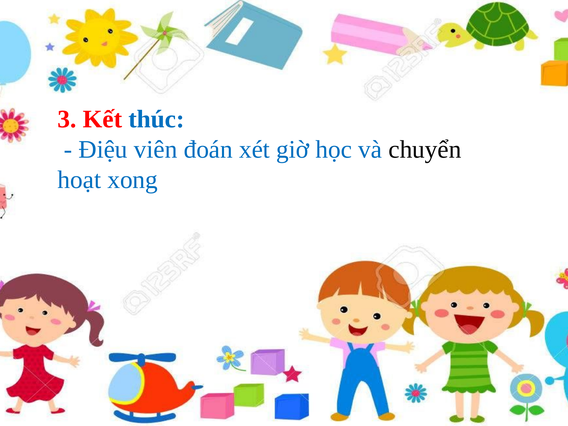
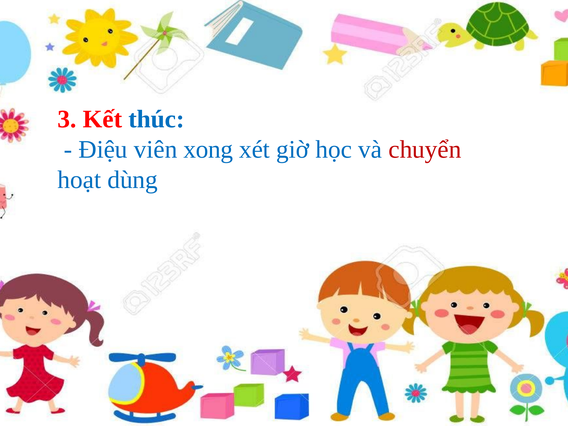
đoán: đoán -> xong
chuyển colour: black -> red
xong: xong -> dùng
